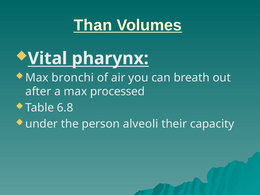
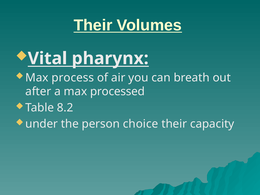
Than at (93, 25): Than -> Their
bronchi: bronchi -> process
6.8: 6.8 -> 8.2
alveoli: alveoli -> choice
